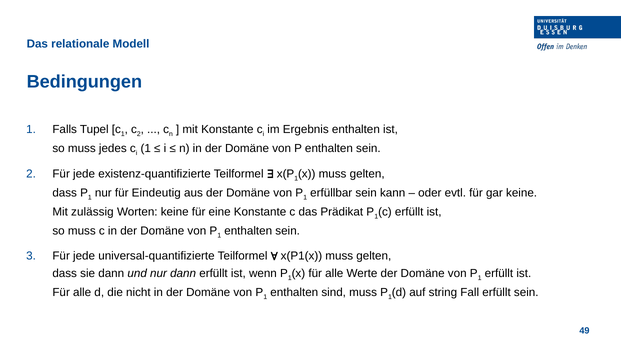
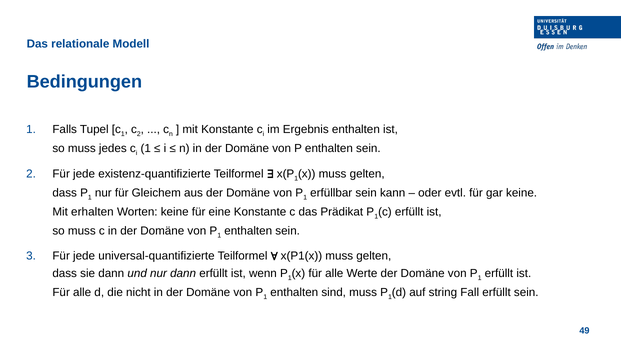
Eindeutig: Eindeutig -> Gleichem
zulässig: zulässig -> erhalten
